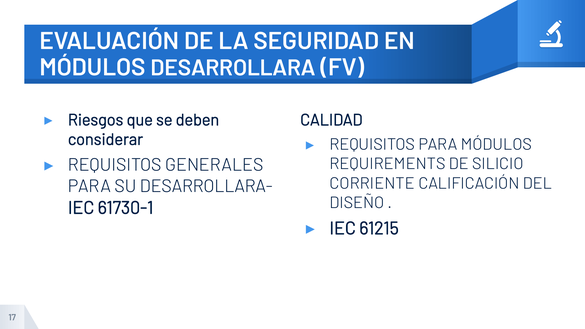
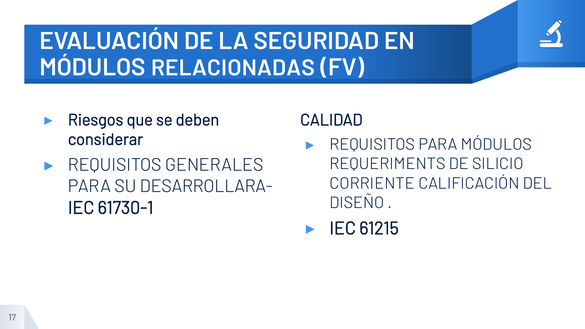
DESARROLLARA: DESARROLLARA -> RELACIONADAS
REQUIREMENTS: REQUIREMENTS -> REQUERIMENTS
